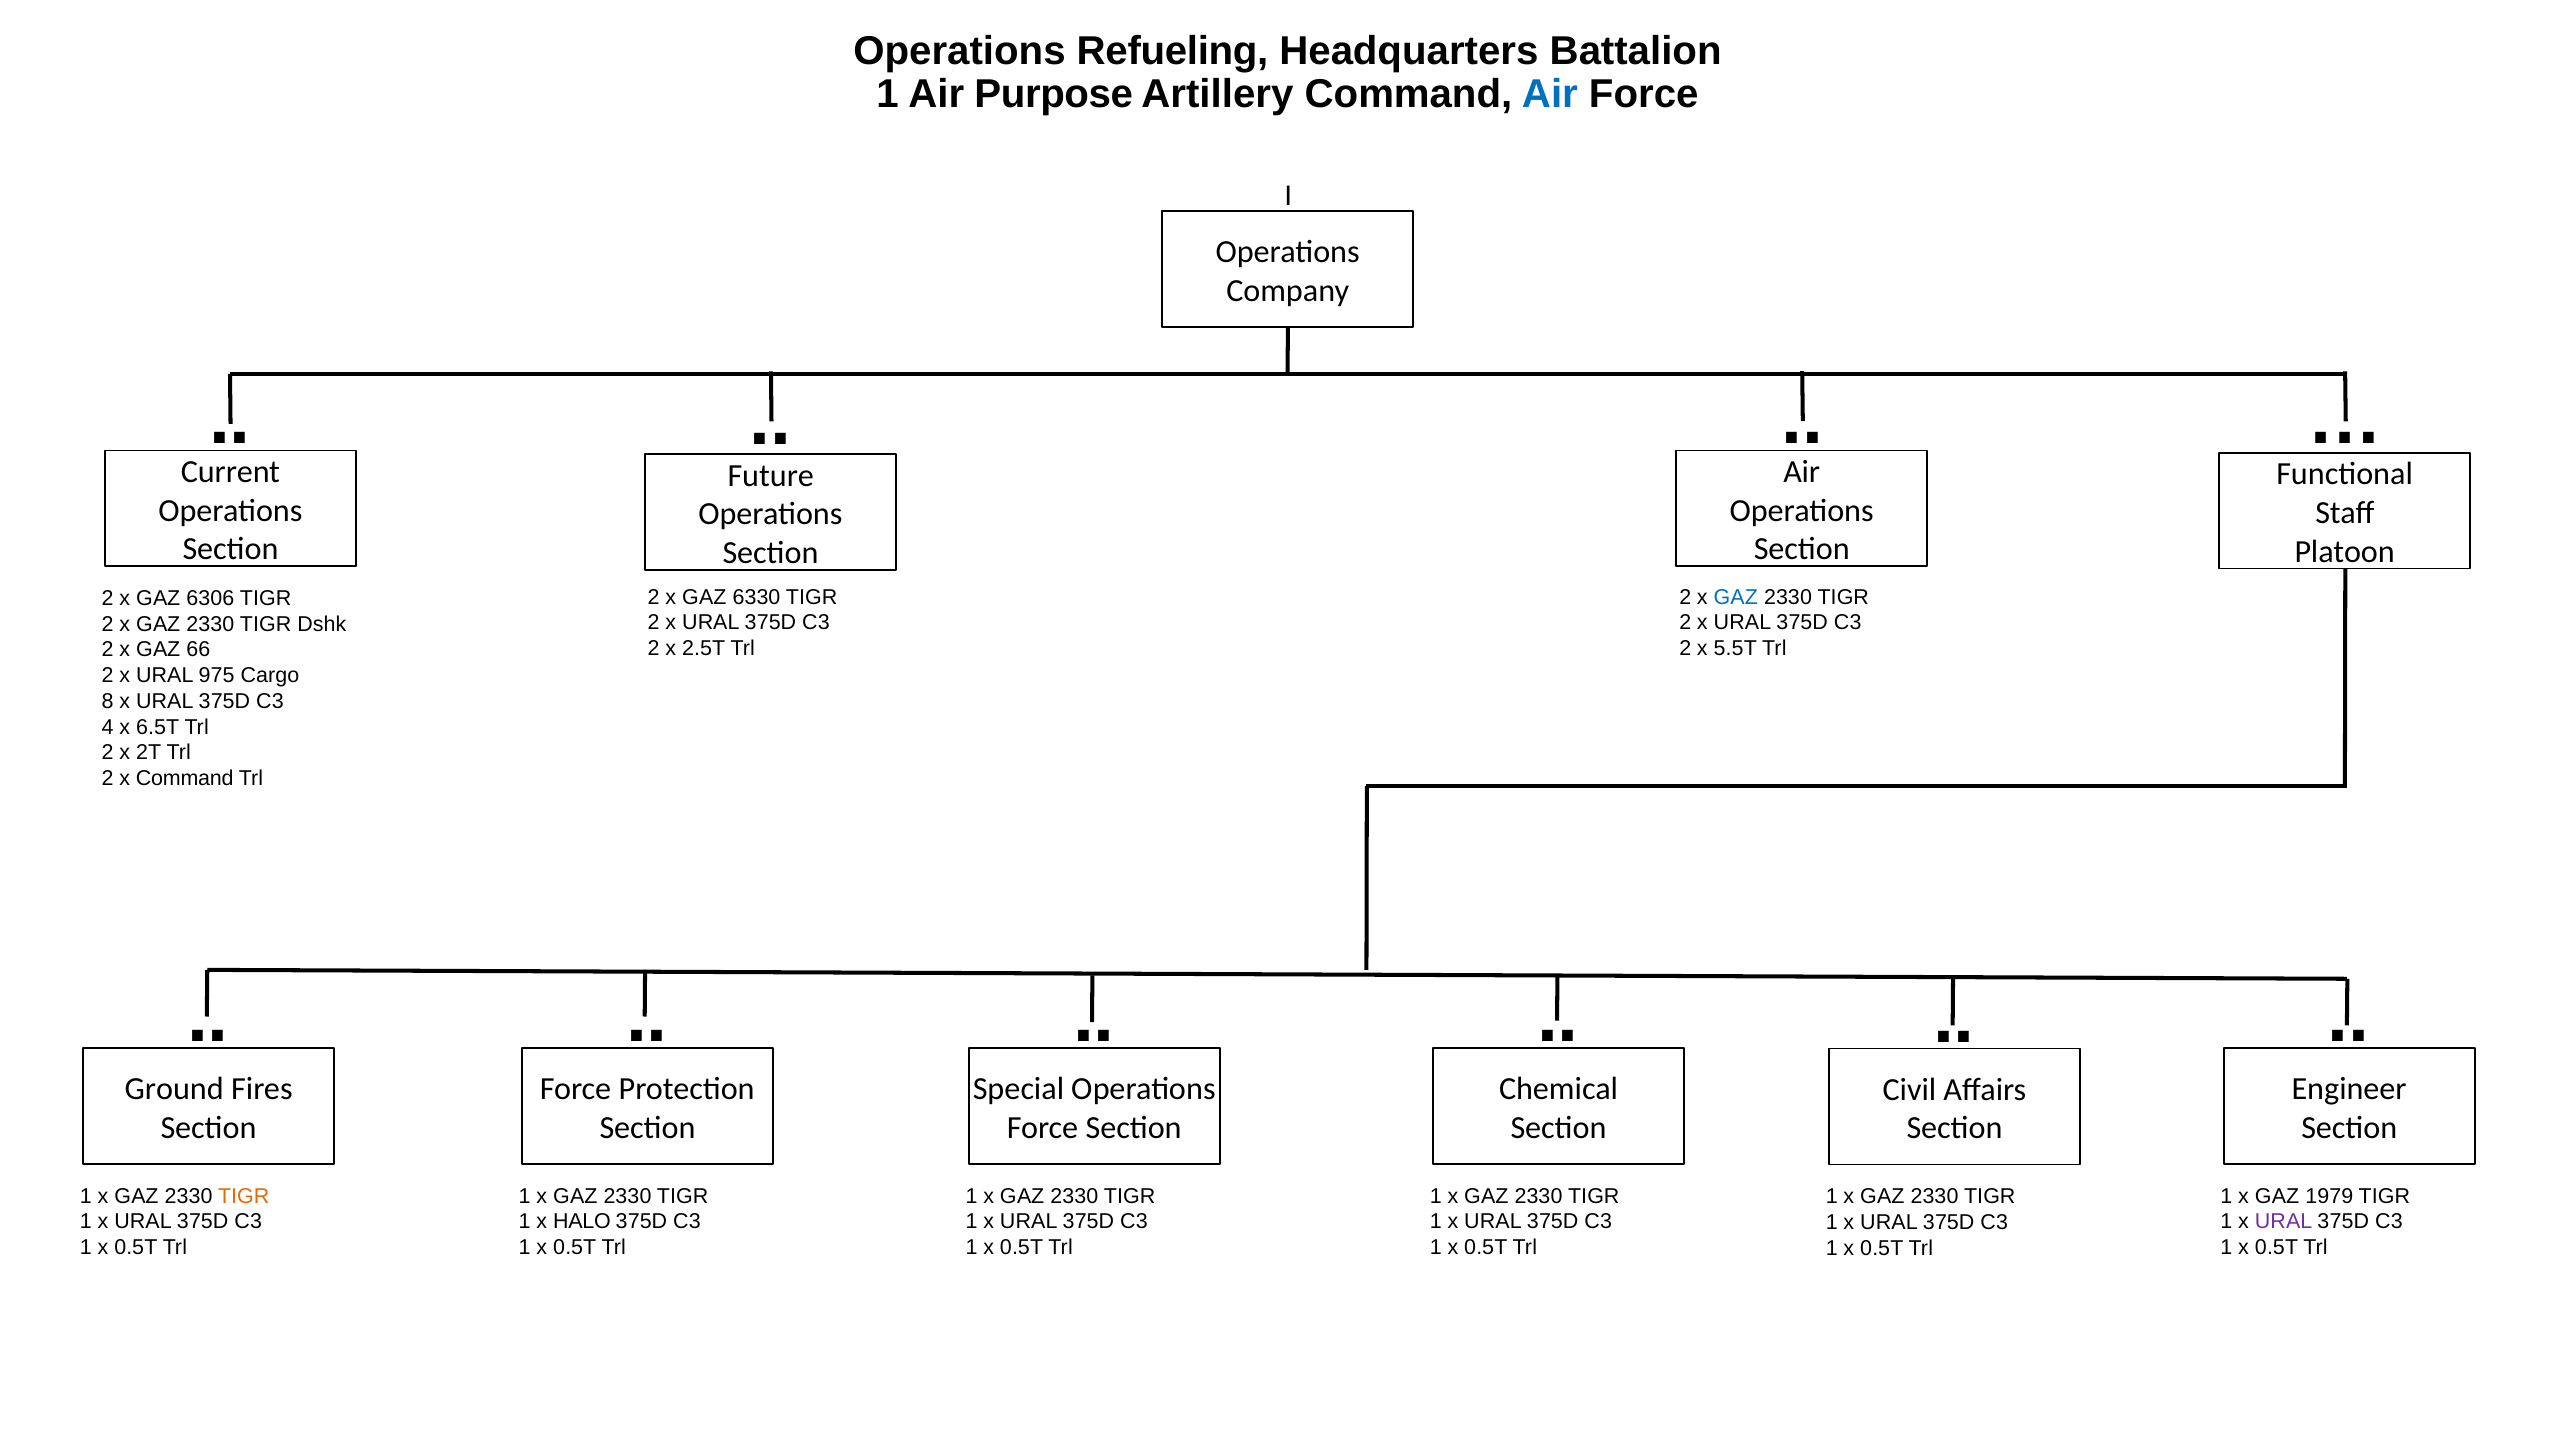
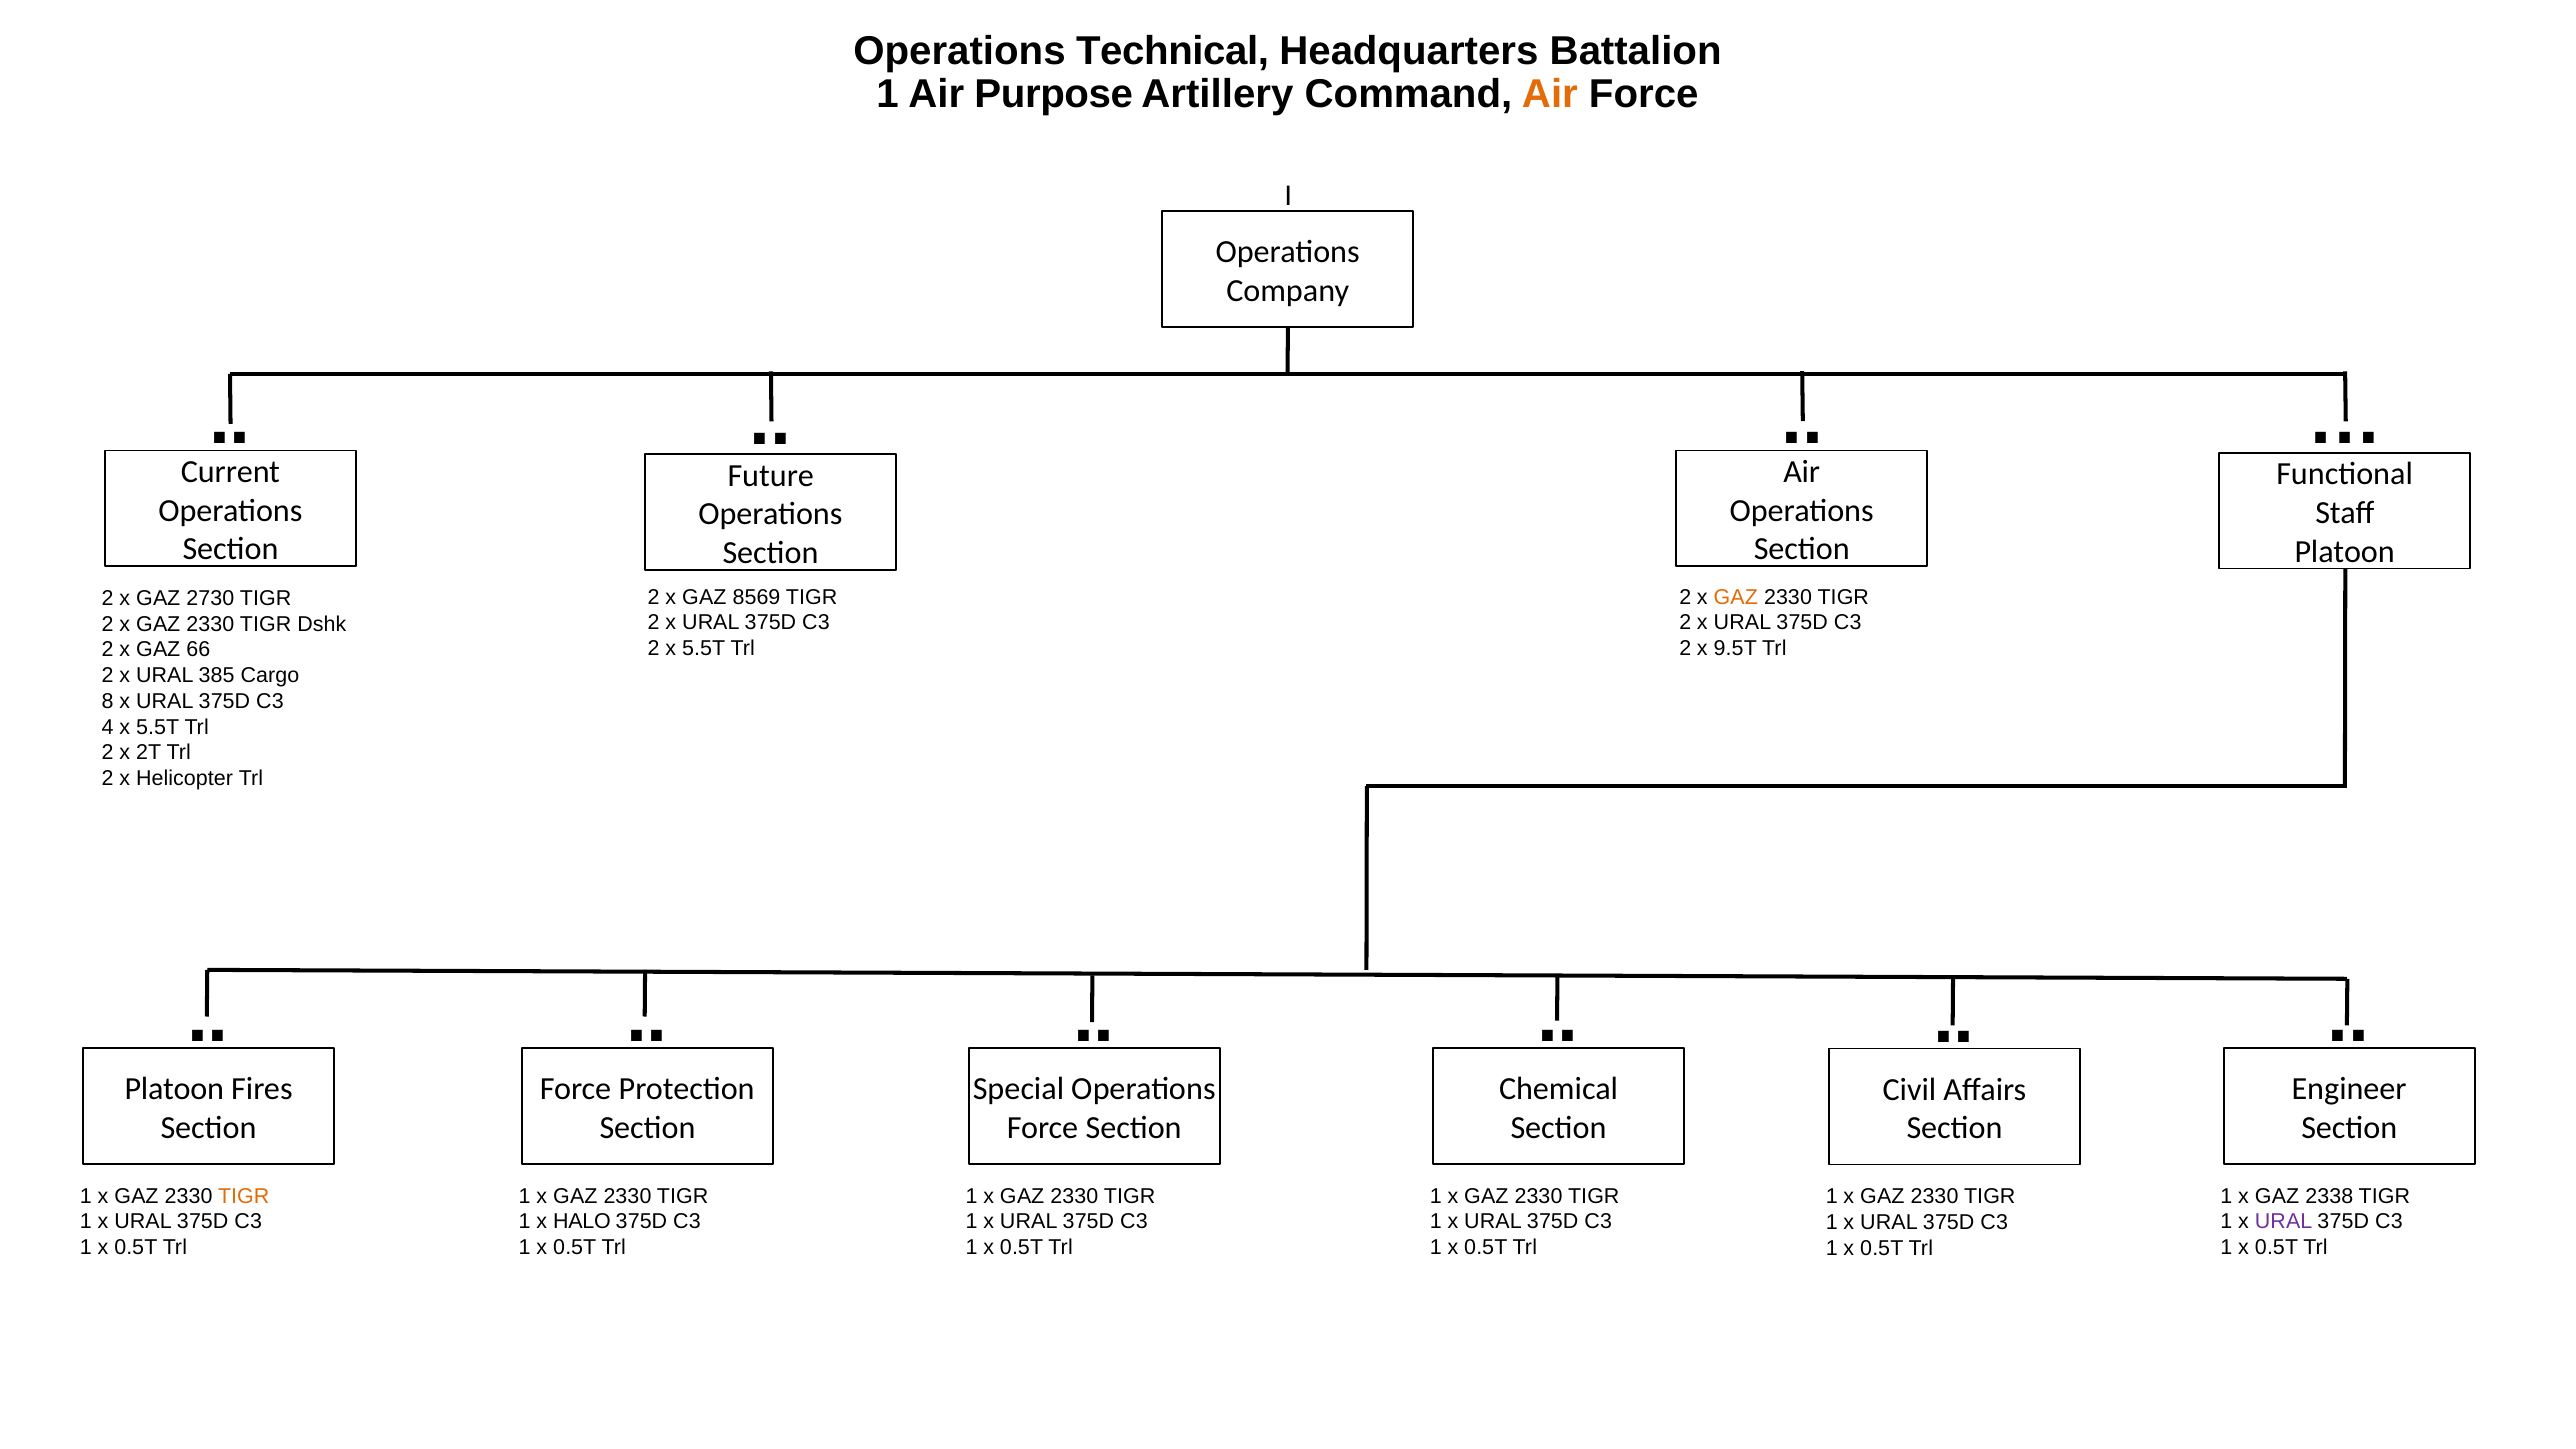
Refueling: Refueling -> Technical
Air at (1550, 95) colour: blue -> orange
6330: 6330 -> 8569
GAZ at (1736, 597) colour: blue -> orange
6306: 6306 -> 2730
2 x 2.5T: 2.5T -> 5.5T
5.5T: 5.5T -> 9.5T
975: 975 -> 385
4 x 6.5T: 6.5T -> 5.5T
x Command: Command -> Helicopter
Ground at (174, 1089): Ground -> Platoon
1979: 1979 -> 2338
